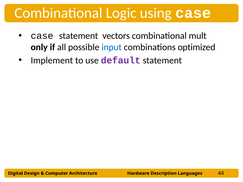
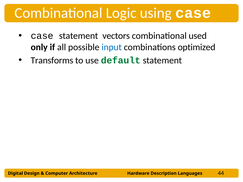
mult: mult -> used
Implement: Implement -> Transforms
default colour: purple -> green
